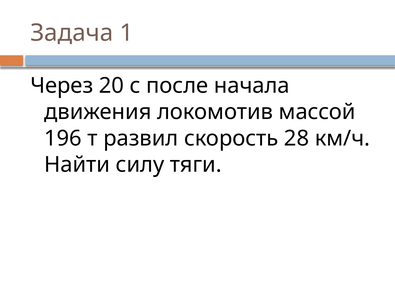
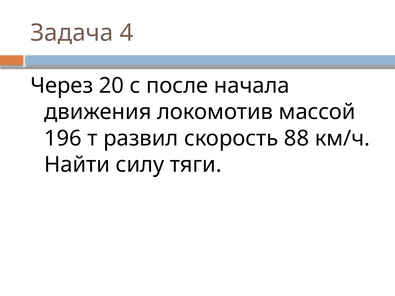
1: 1 -> 4
28: 28 -> 88
